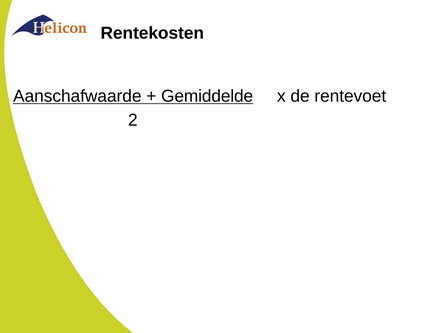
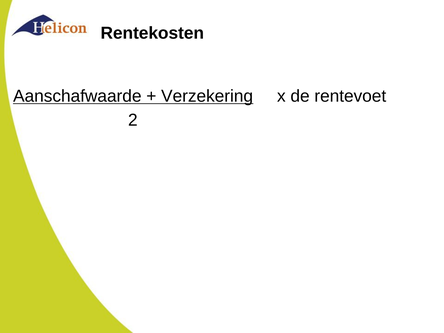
Gemiddelde: Gemiddelde -> Verzekering
